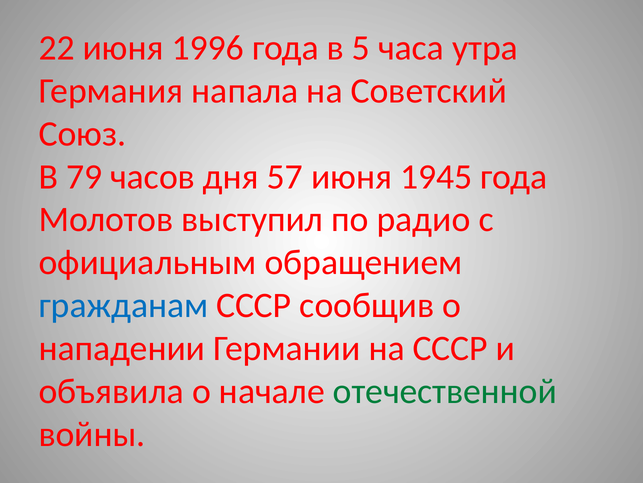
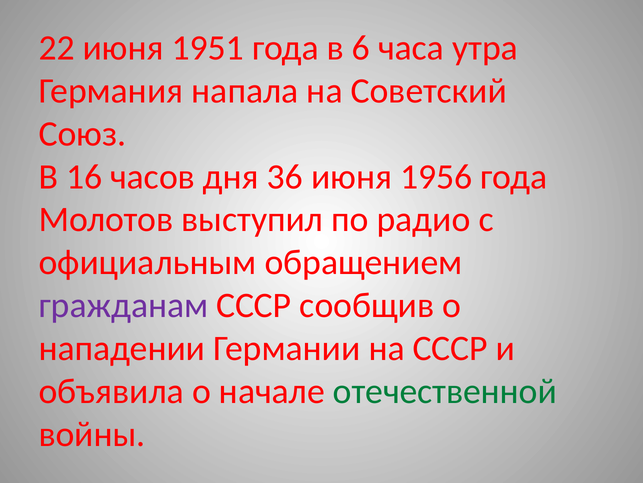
1996: 1996 -> 1951
5: 5 -> 6
79: 79 -> 16
57: 57 -> 36
1945: 1945 -> 1956
гражданам colour: blue -> purple
